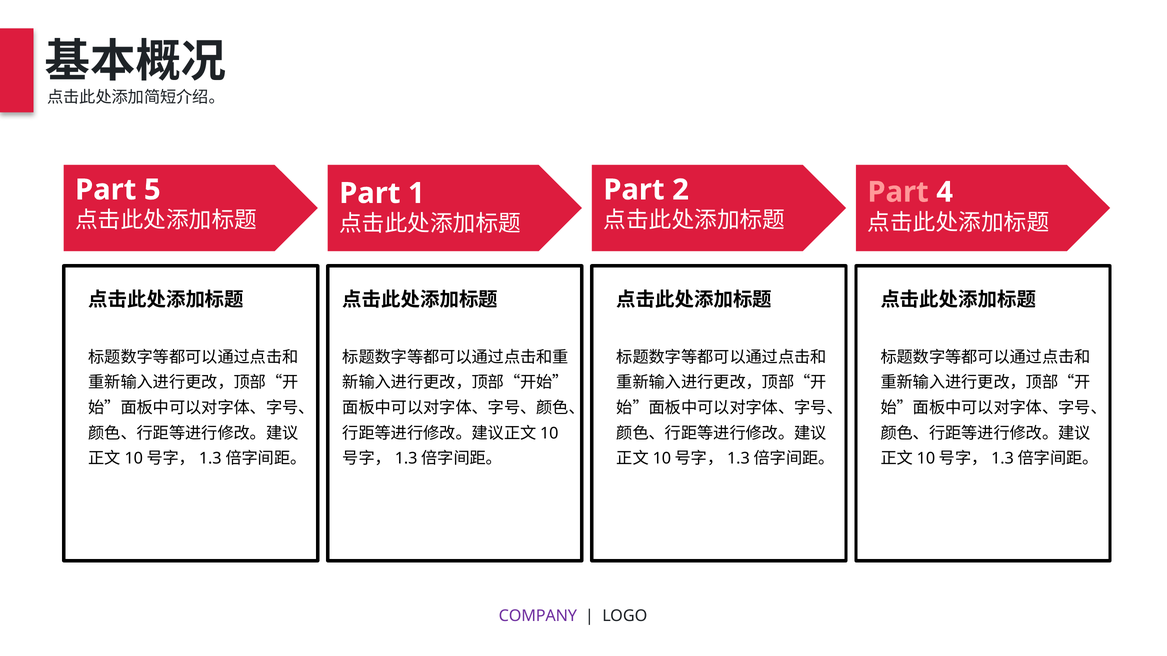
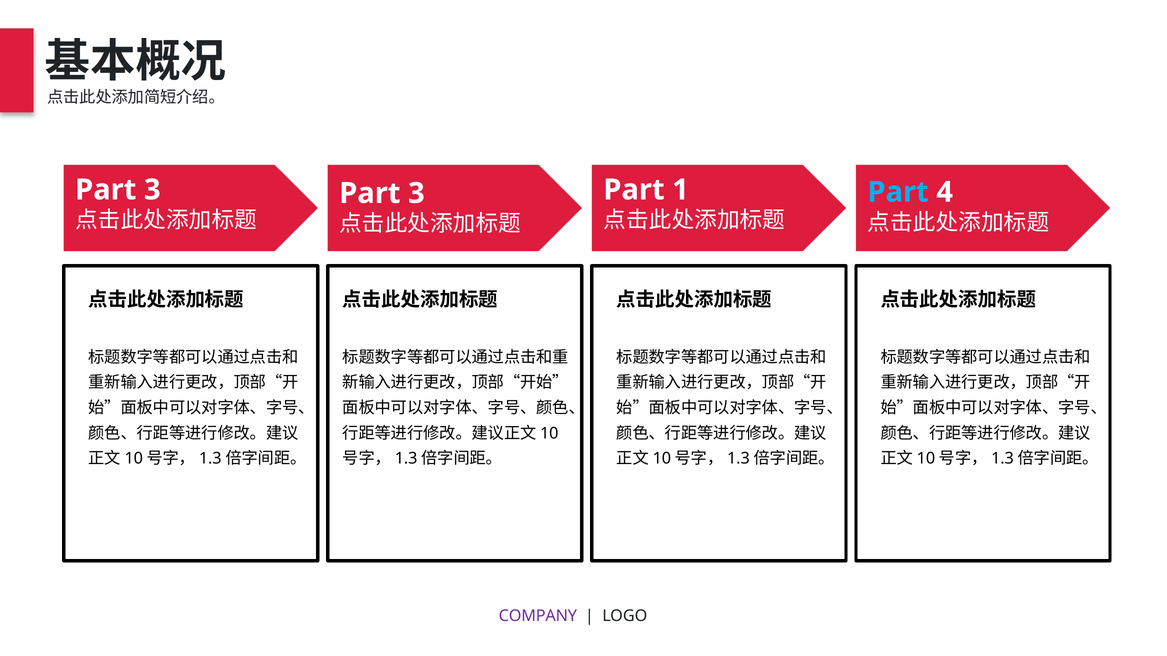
5 at (152, 190): 5 -> 3
2: 2 -> 1
Part at (898, 192) colour: pink -> light blue
1 at (416, 193): 1 -> 3
